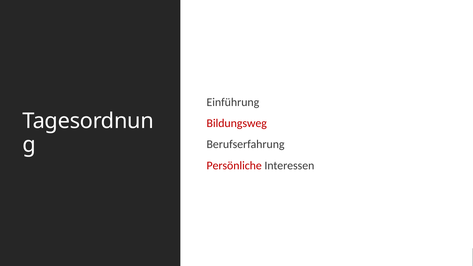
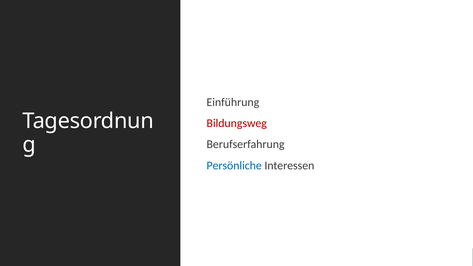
Persönliche colour: red -> blue
